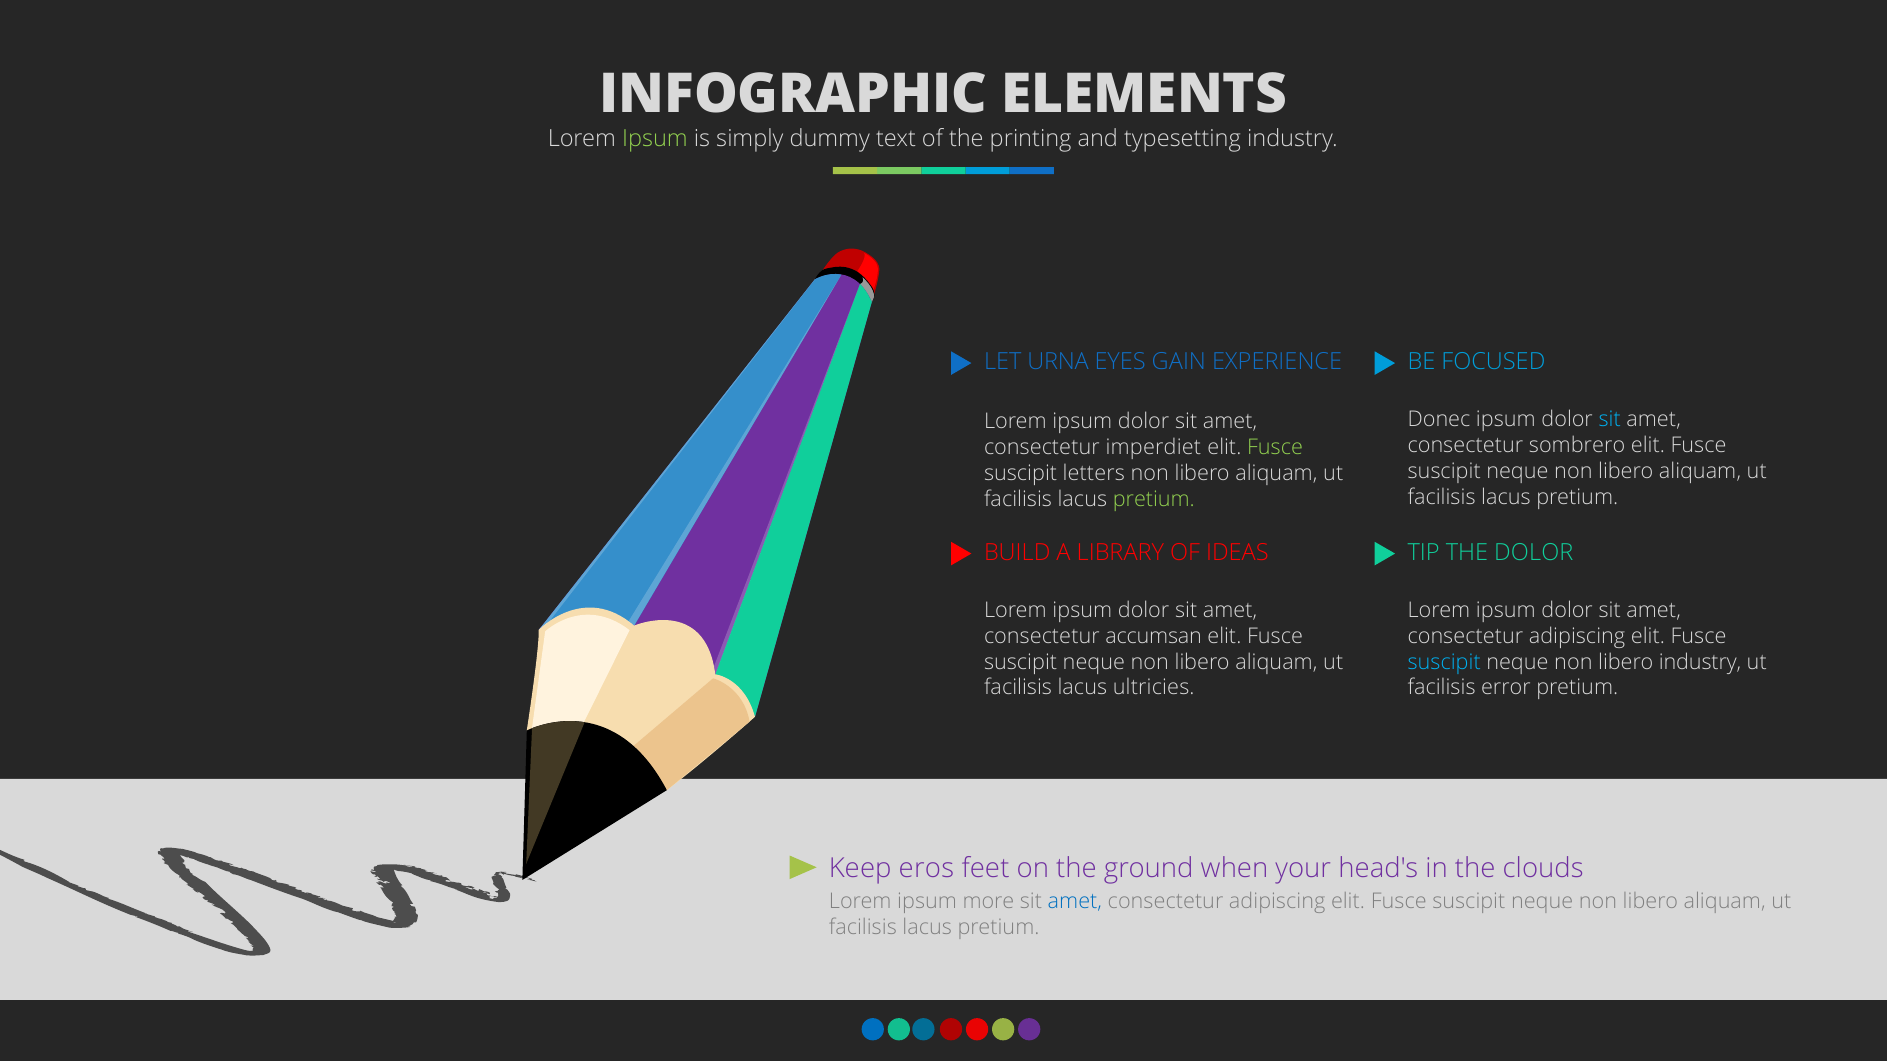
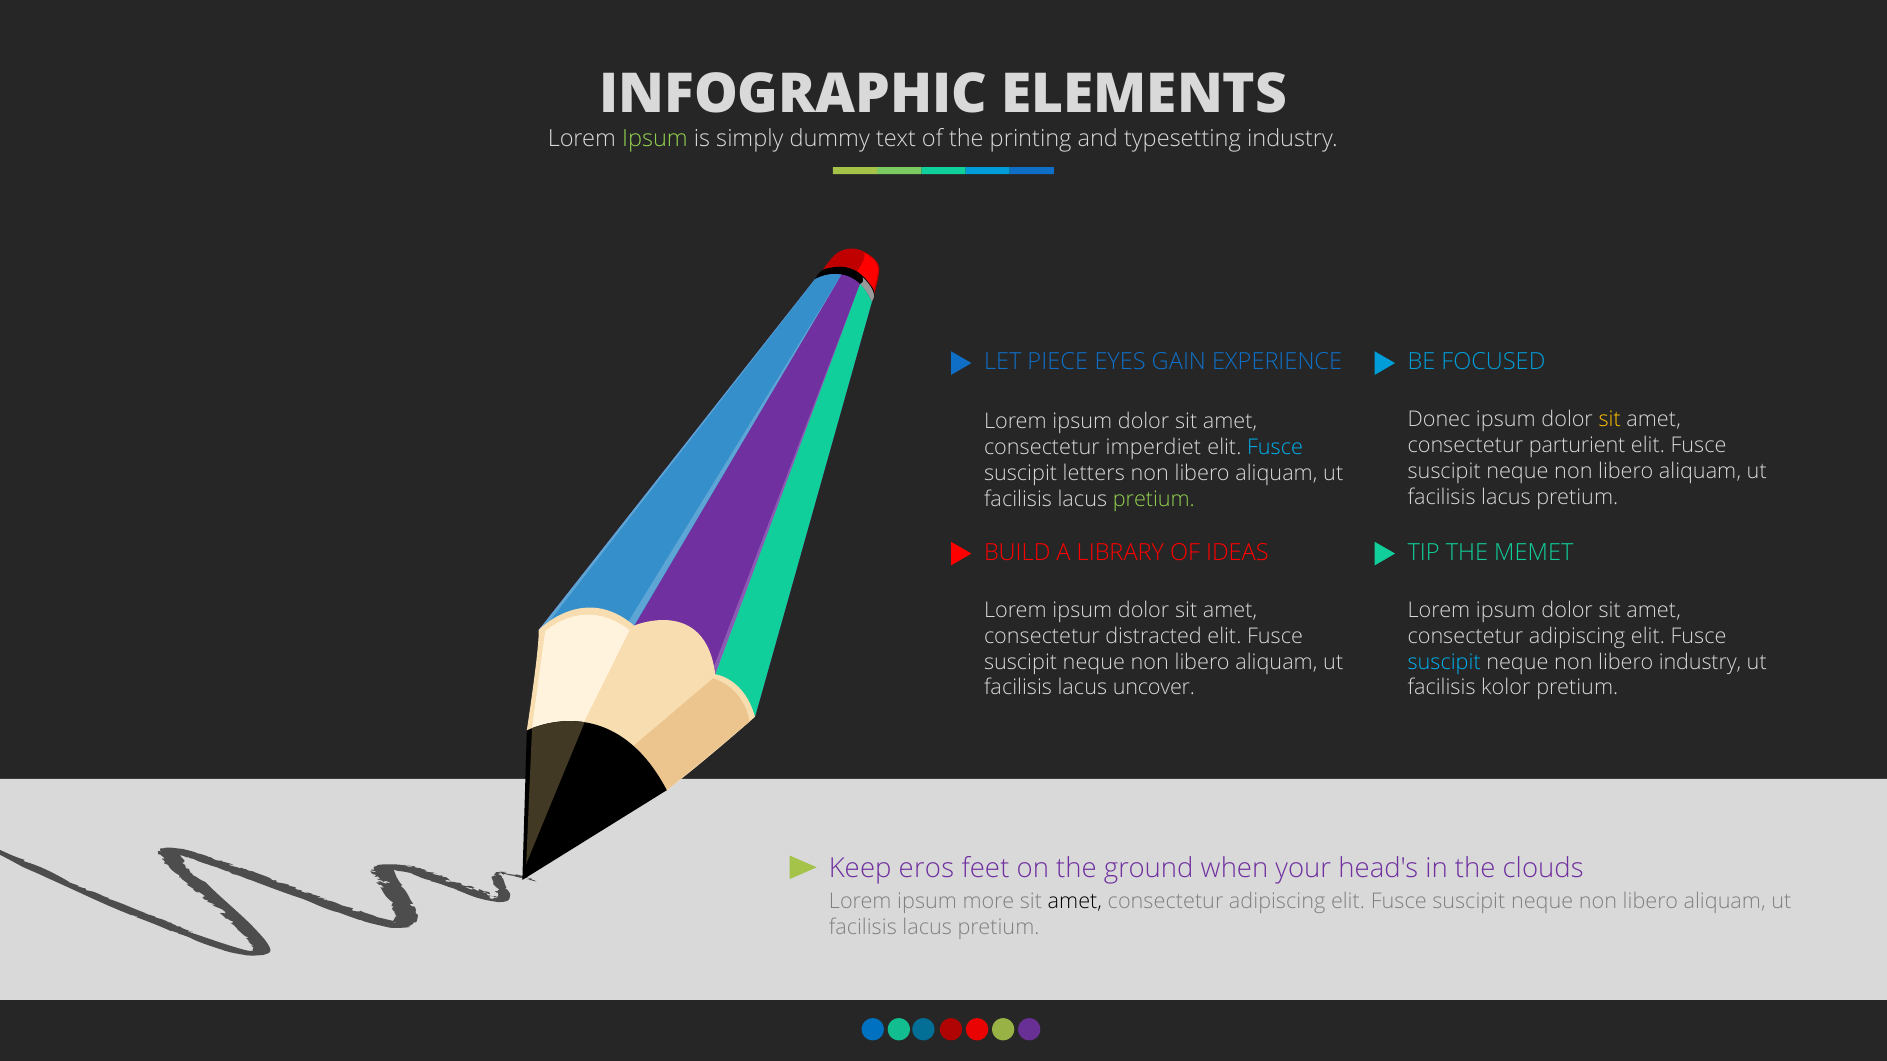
URNA: URNA -> PIECE
sit at (1610, 420) colour: light blue -> yellow
sombrero: sombrero -> parturient
Fusce at (1275, 448) colour: light green -> light blue
THE DOLOR: DOLOR -> MEMET
accumsan: accumsan -> distracted
ultricies: ultricies -> uncover
error: error -> kolor
amet at (1075, 902) colour: blue -> black
